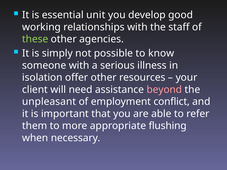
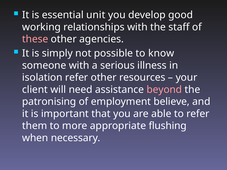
these colour: light green -> pink
isolation offer: offer -> refer
unpleasant: unpleasant -> patronising
conflict: conflict -> believe
